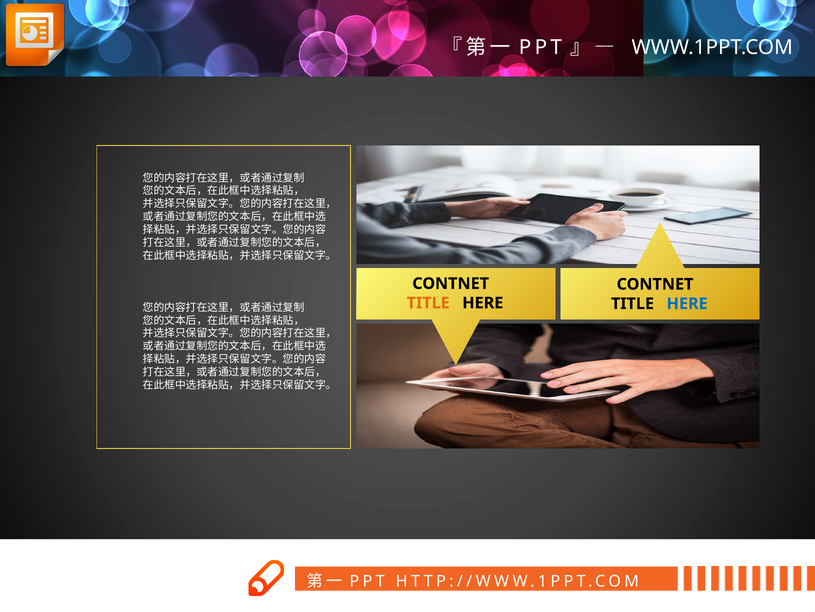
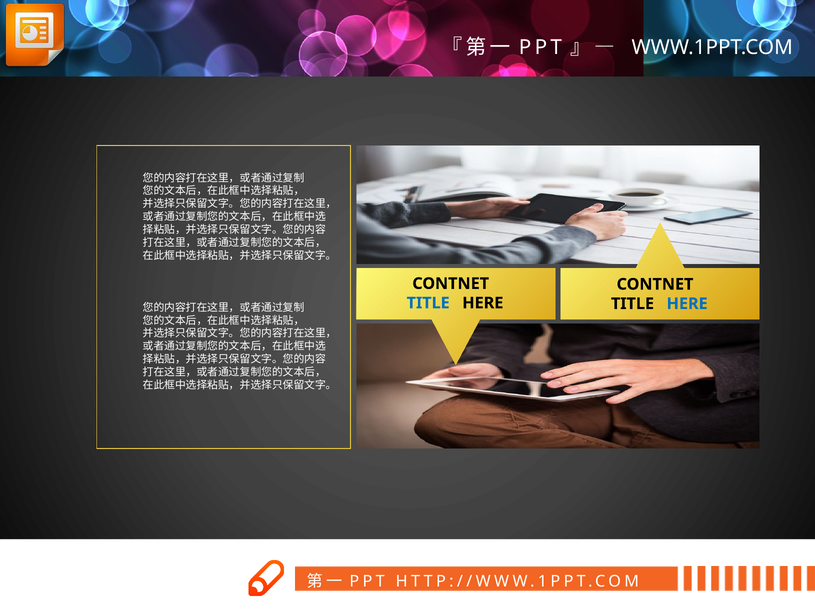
TITLE at (428, 303) colour: orange -> blue
